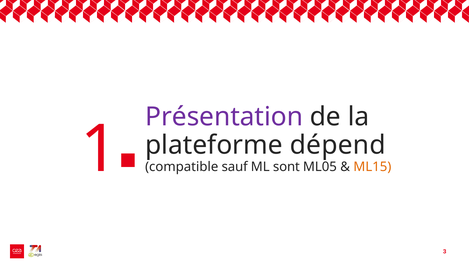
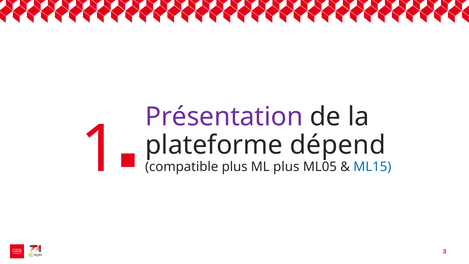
compatible sauf: sauf -> plus
ML sont: sont -> plus
ML15 colour: orange -> blue
